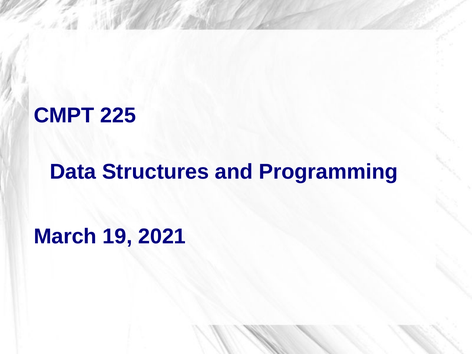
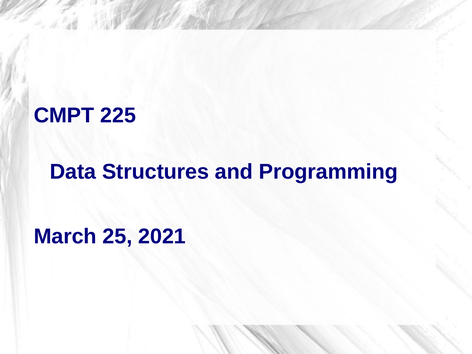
19: 19 -> 25
